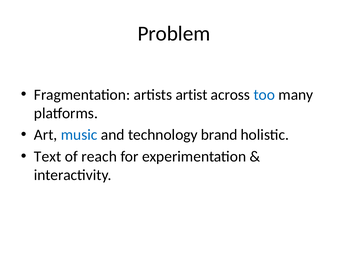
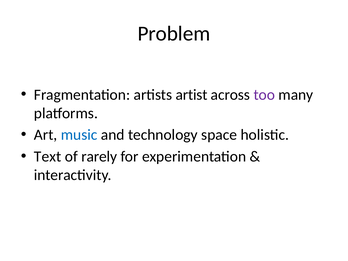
too colour: blue -> purple
brand: brand -> space
reach: reach -> rarely
